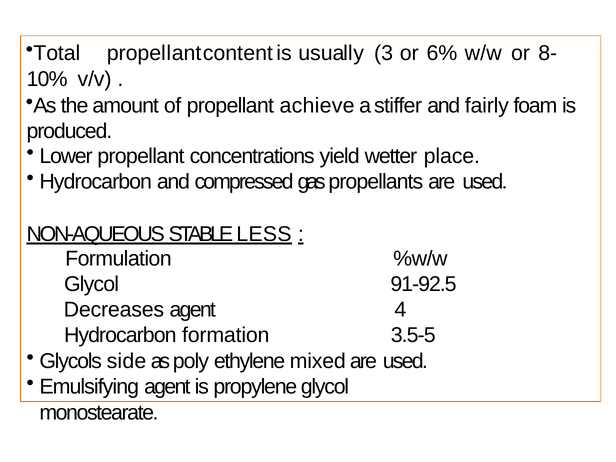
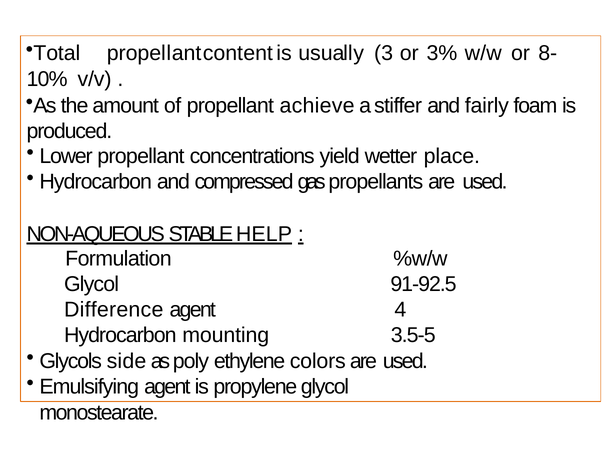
6%: 6% -> 3%
LESS: LESS -> HELP
Decreases: Decreases -> Difference
formation: formation -> mounting
mixed: mixed -> colors
